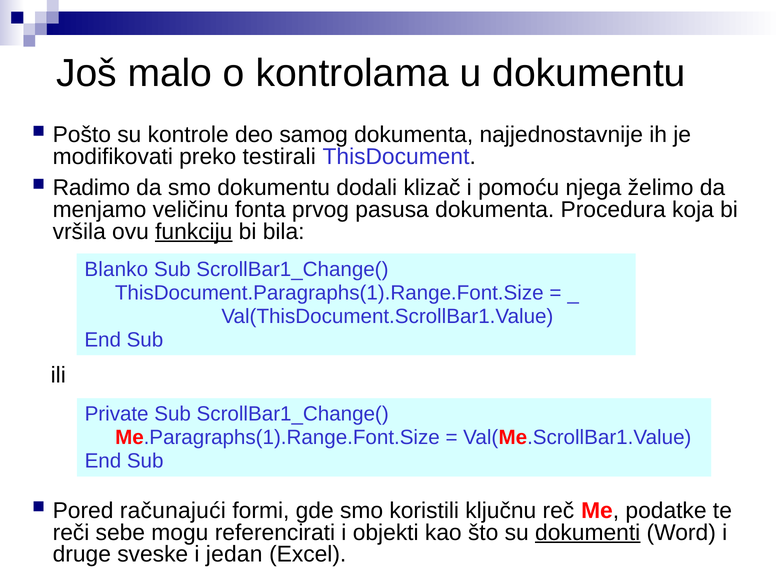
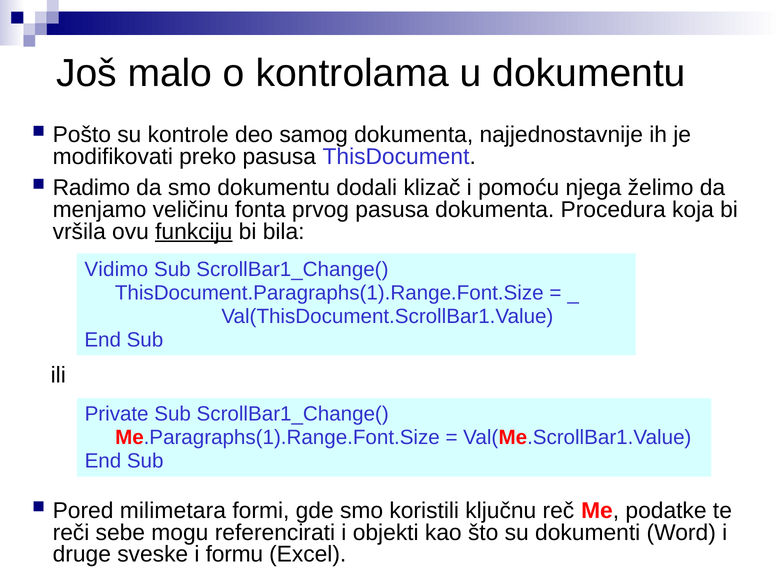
preko testirali: testirali -> pasusa
Blanko: Blanko -> Vidimo
računajući: računajući -> milimetara
dokumenti underline: present -> none
jedan: jedan -> formu
